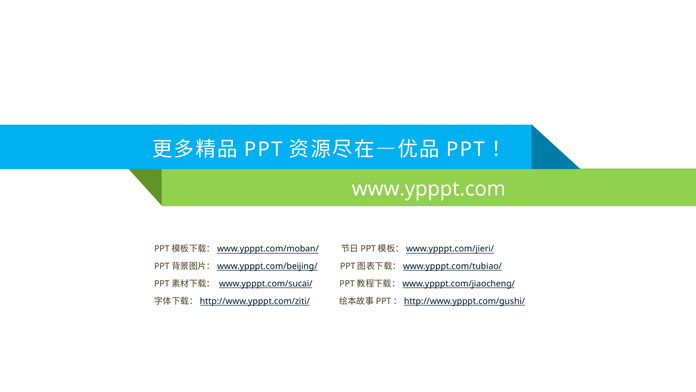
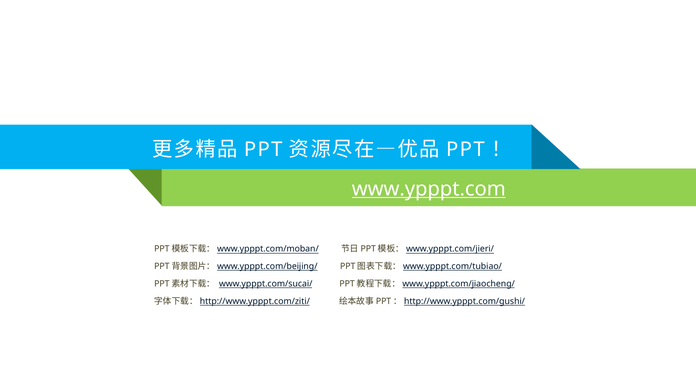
www.ypppt.com underline: none -> present
